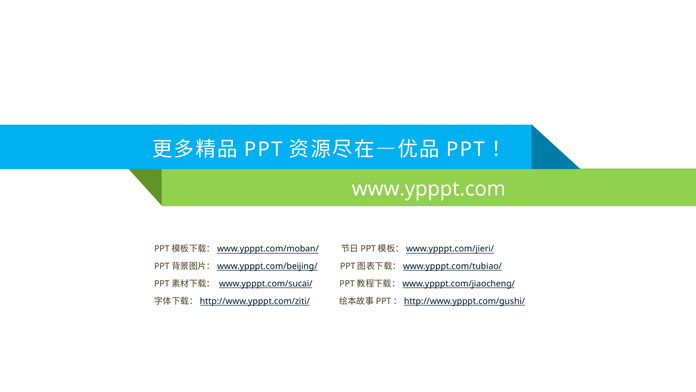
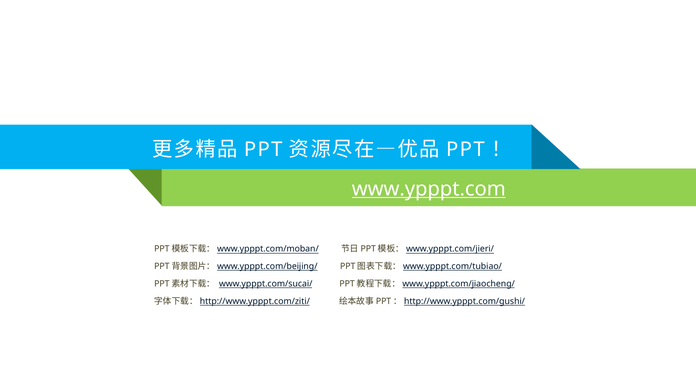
www.ypppt.com underline: none -> present
